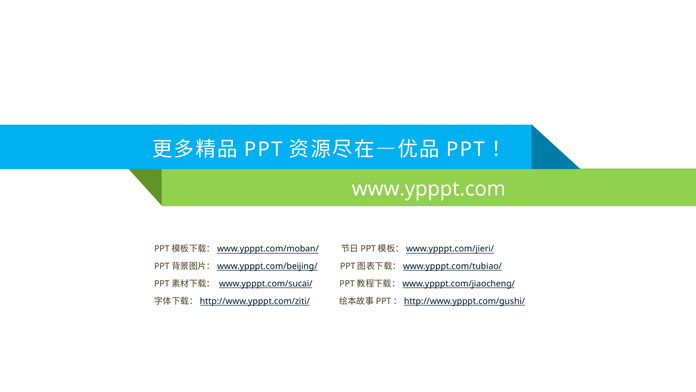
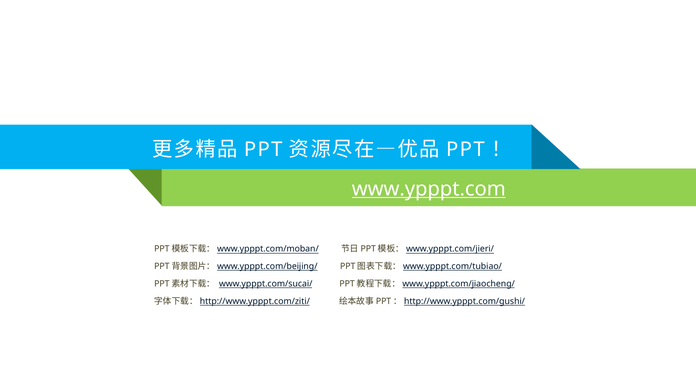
www.ypppt.com underline: none -> present
